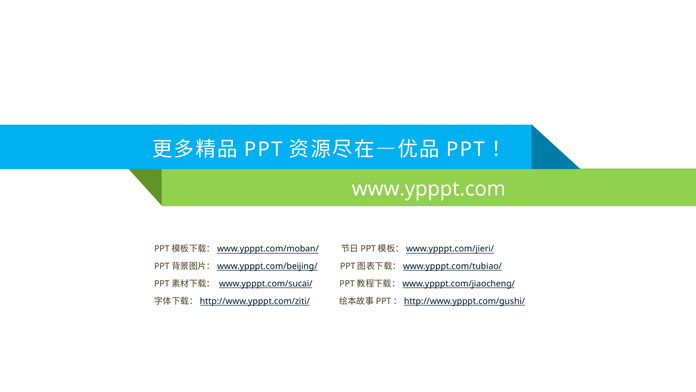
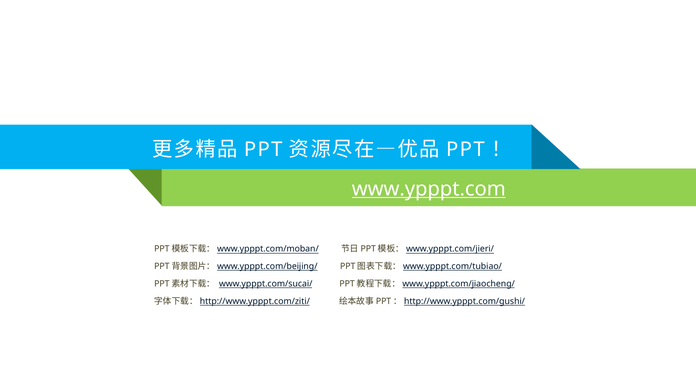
www.ypppt.com underline: none -> present
